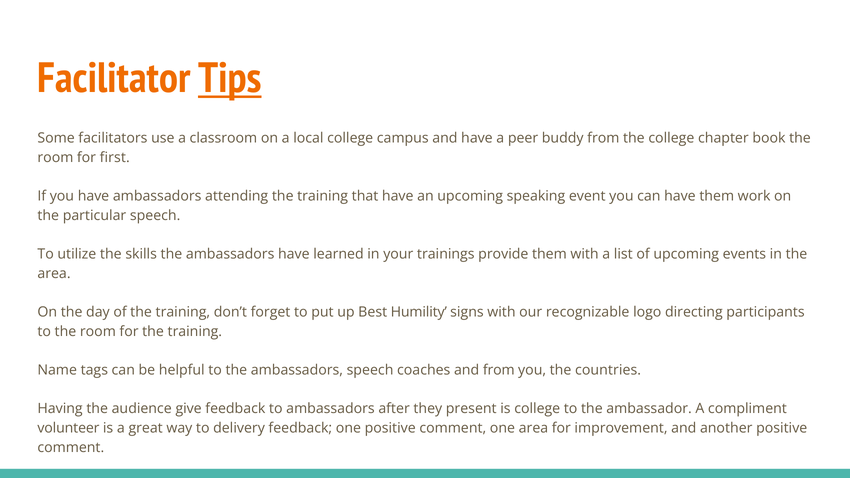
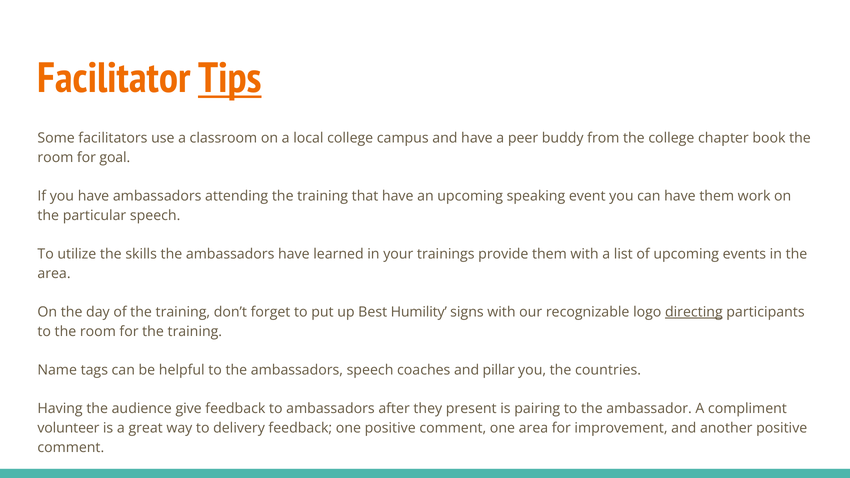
first: first -> goal
directing underline: none -> present
and from: from -> pillar
is college: college -> pairing
